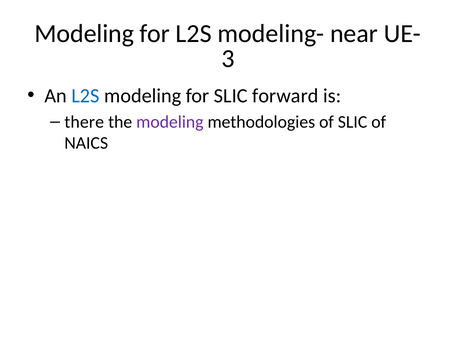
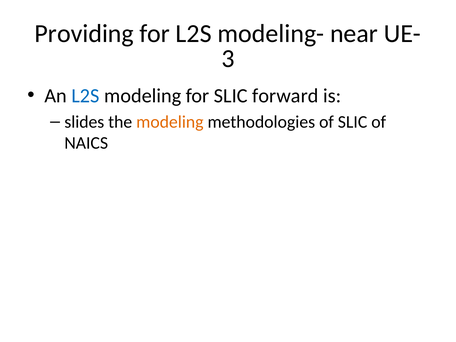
Modeling at (84, 34): Modeling -> Providing
there: there -> slides
modeling at (170, 122) colour: purple -> orange
